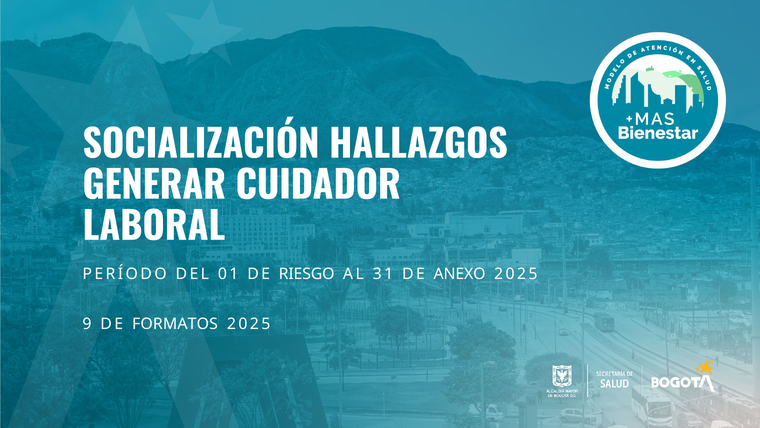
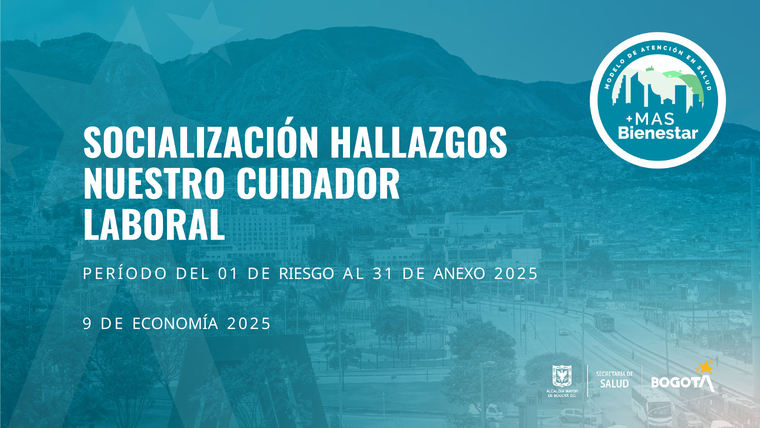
GENERAR: GENERAR -> NUESTRO
FORMATOS: FORMATOS -> ECONOMÍA
